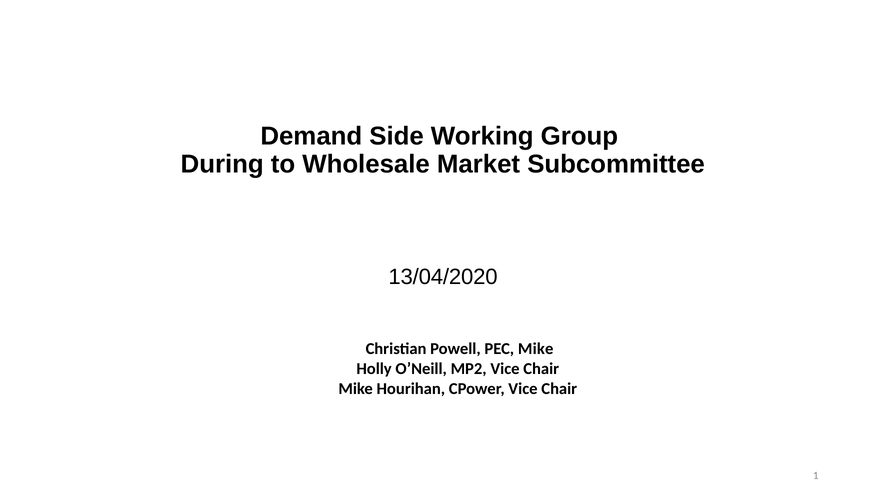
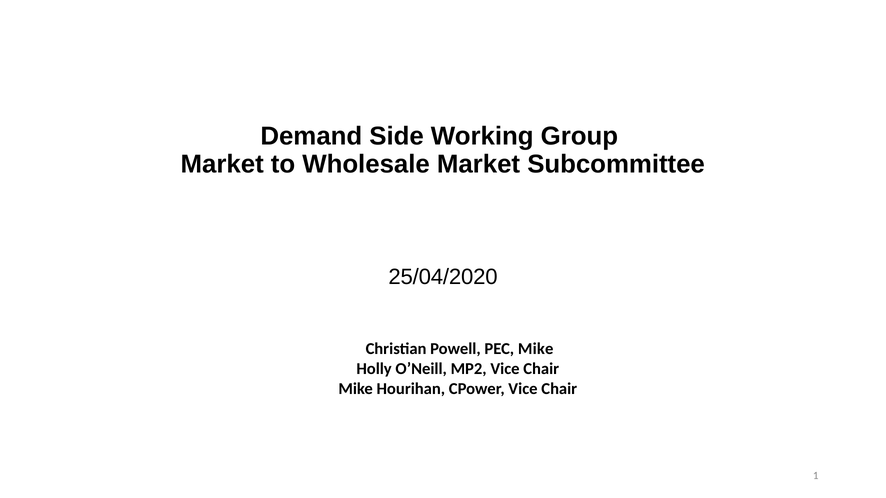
During at (222, 164): During -> Market
13/04/2020: 13/04/2020 -> 25/04/2020
